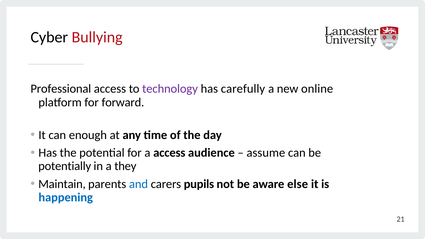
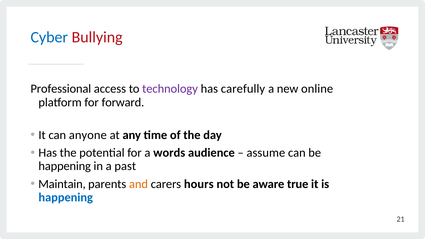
Cyber colour: black -> blue
enough: enough -> anyone
a access: access -> words
potentially at (65, 166): potentially -> happening
they: they -> past
and colour: blue -> orange
pupils: pupils -> hours
else: else -> true
